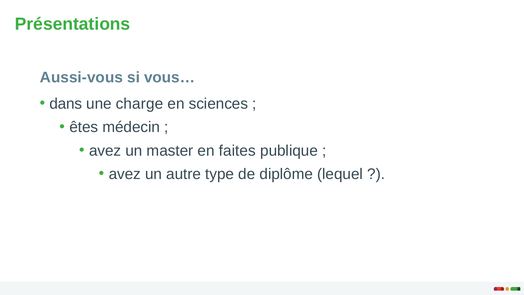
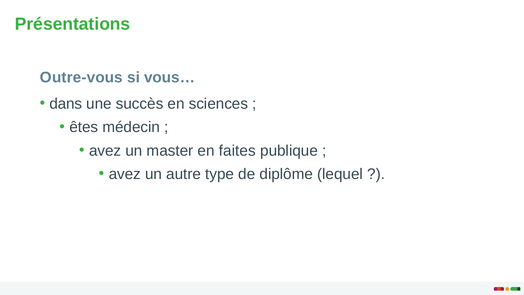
Aussi-vous: Aussi-vous -> Outre-vous
charge: charge -> succès
